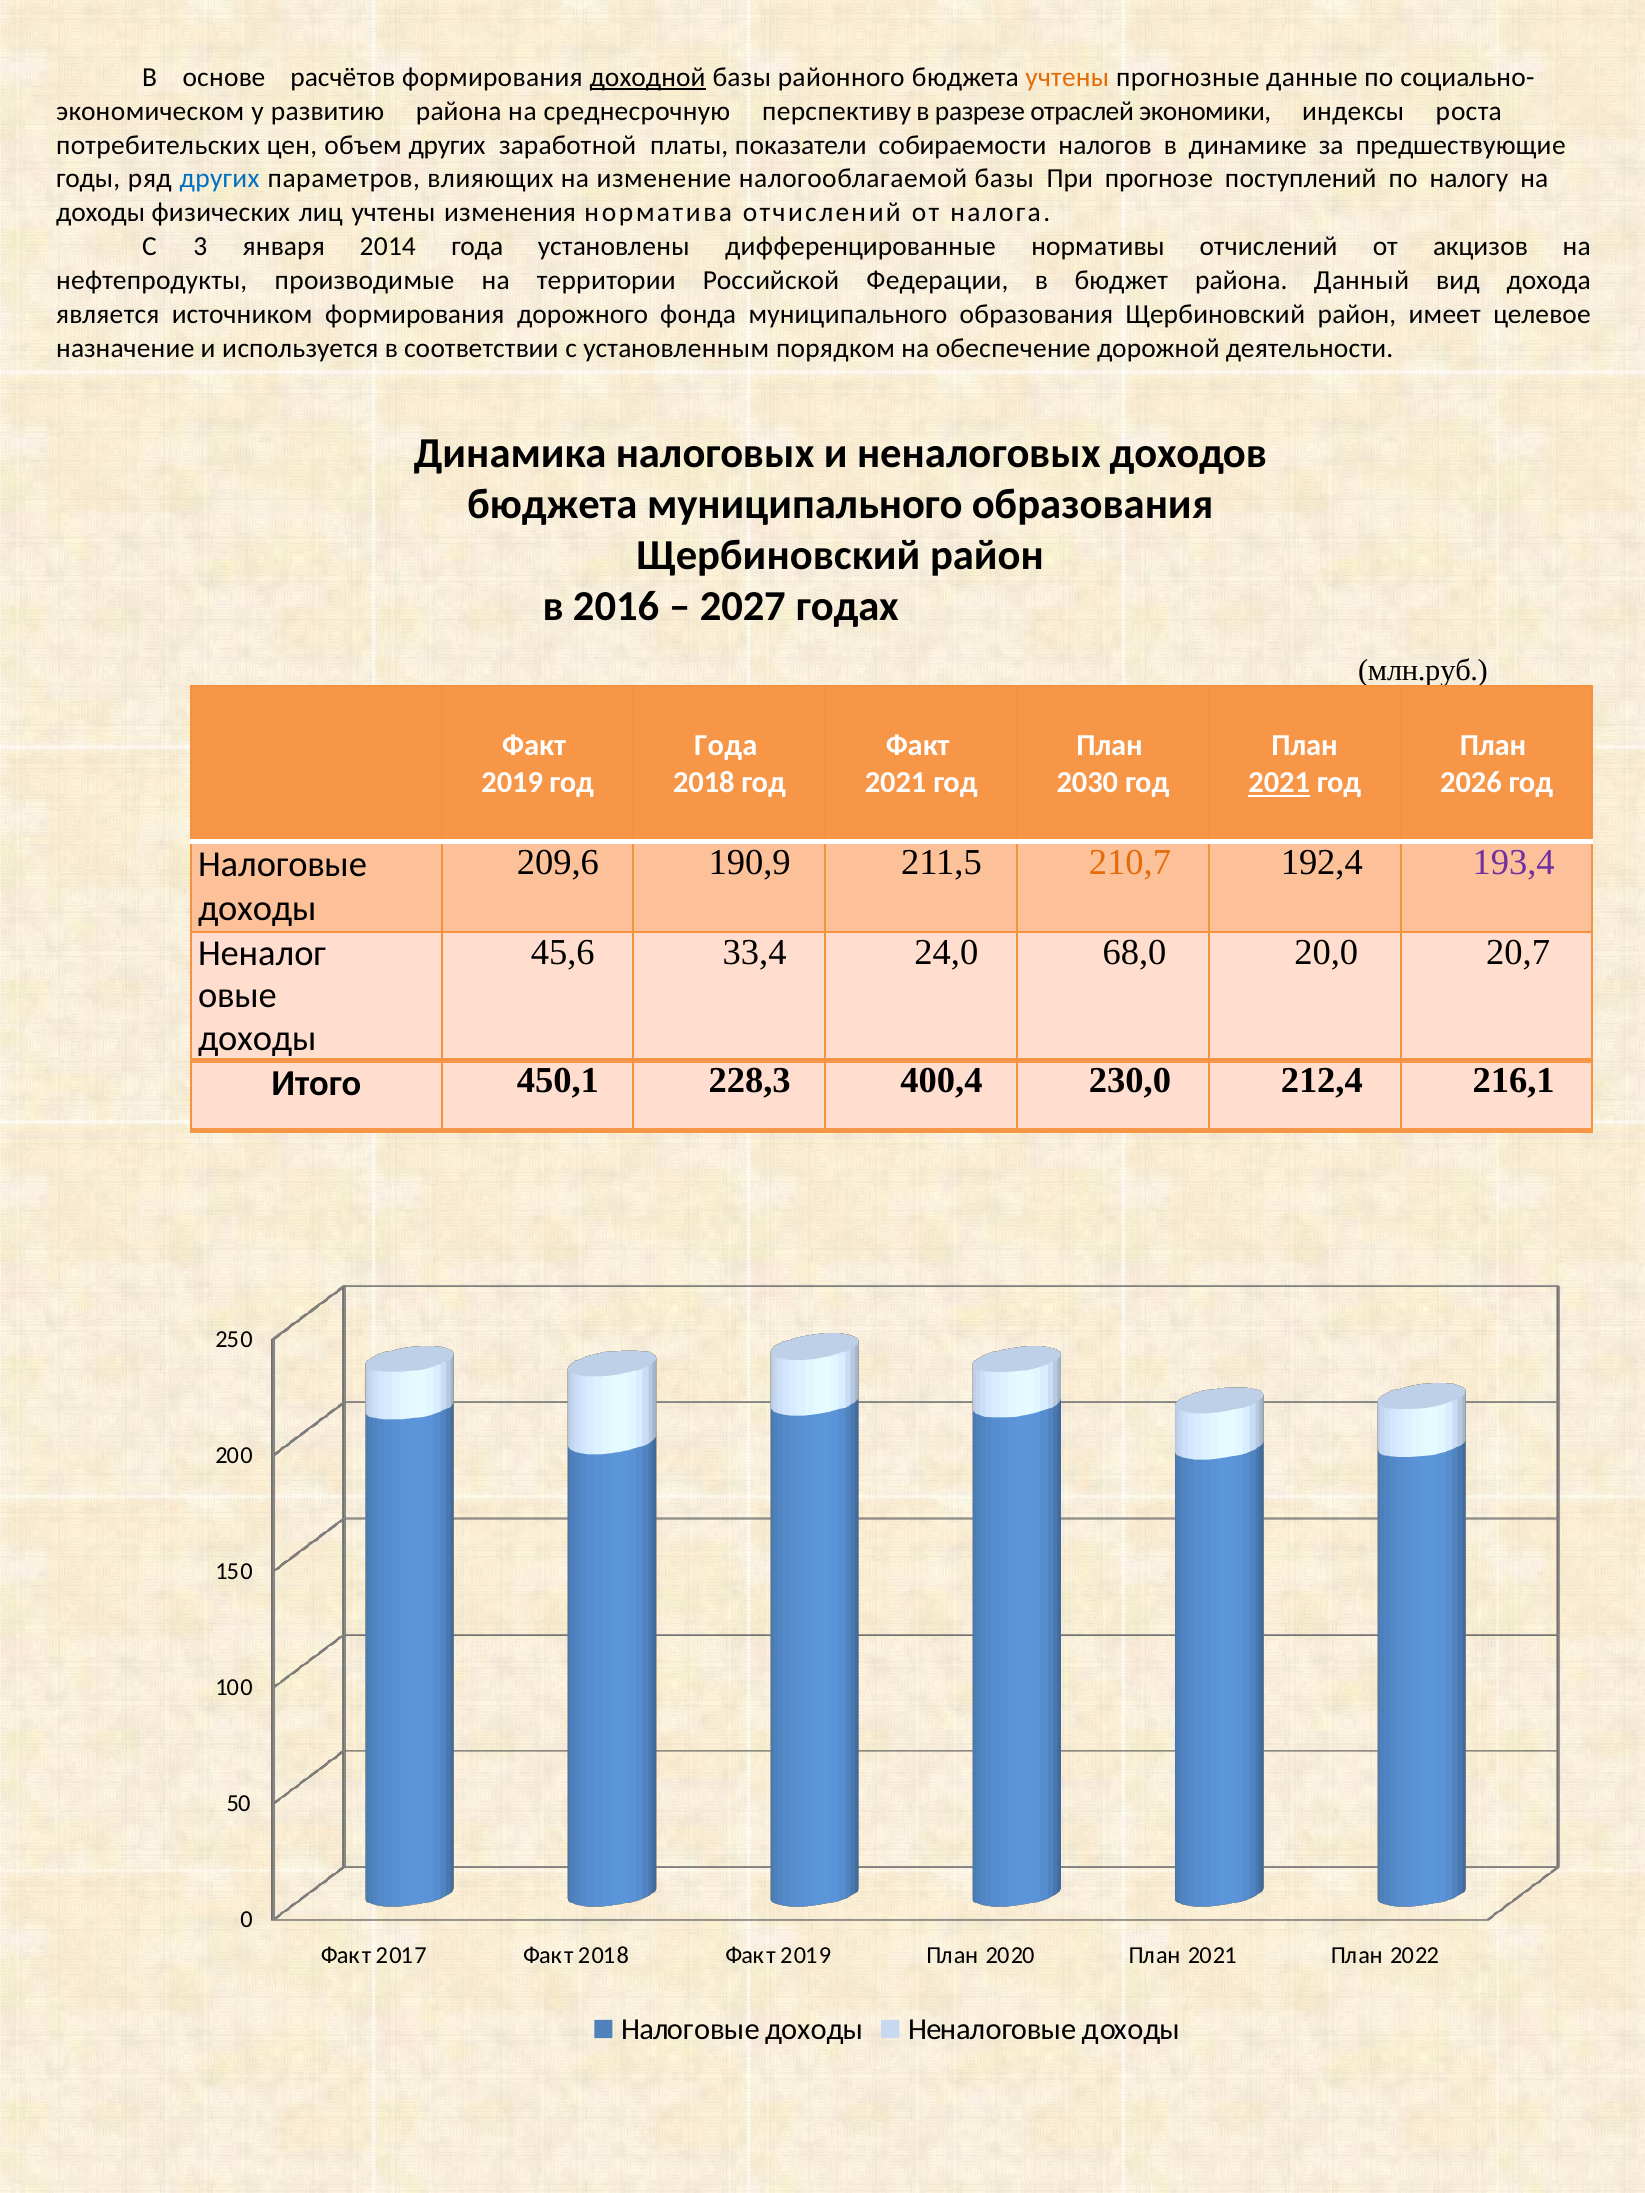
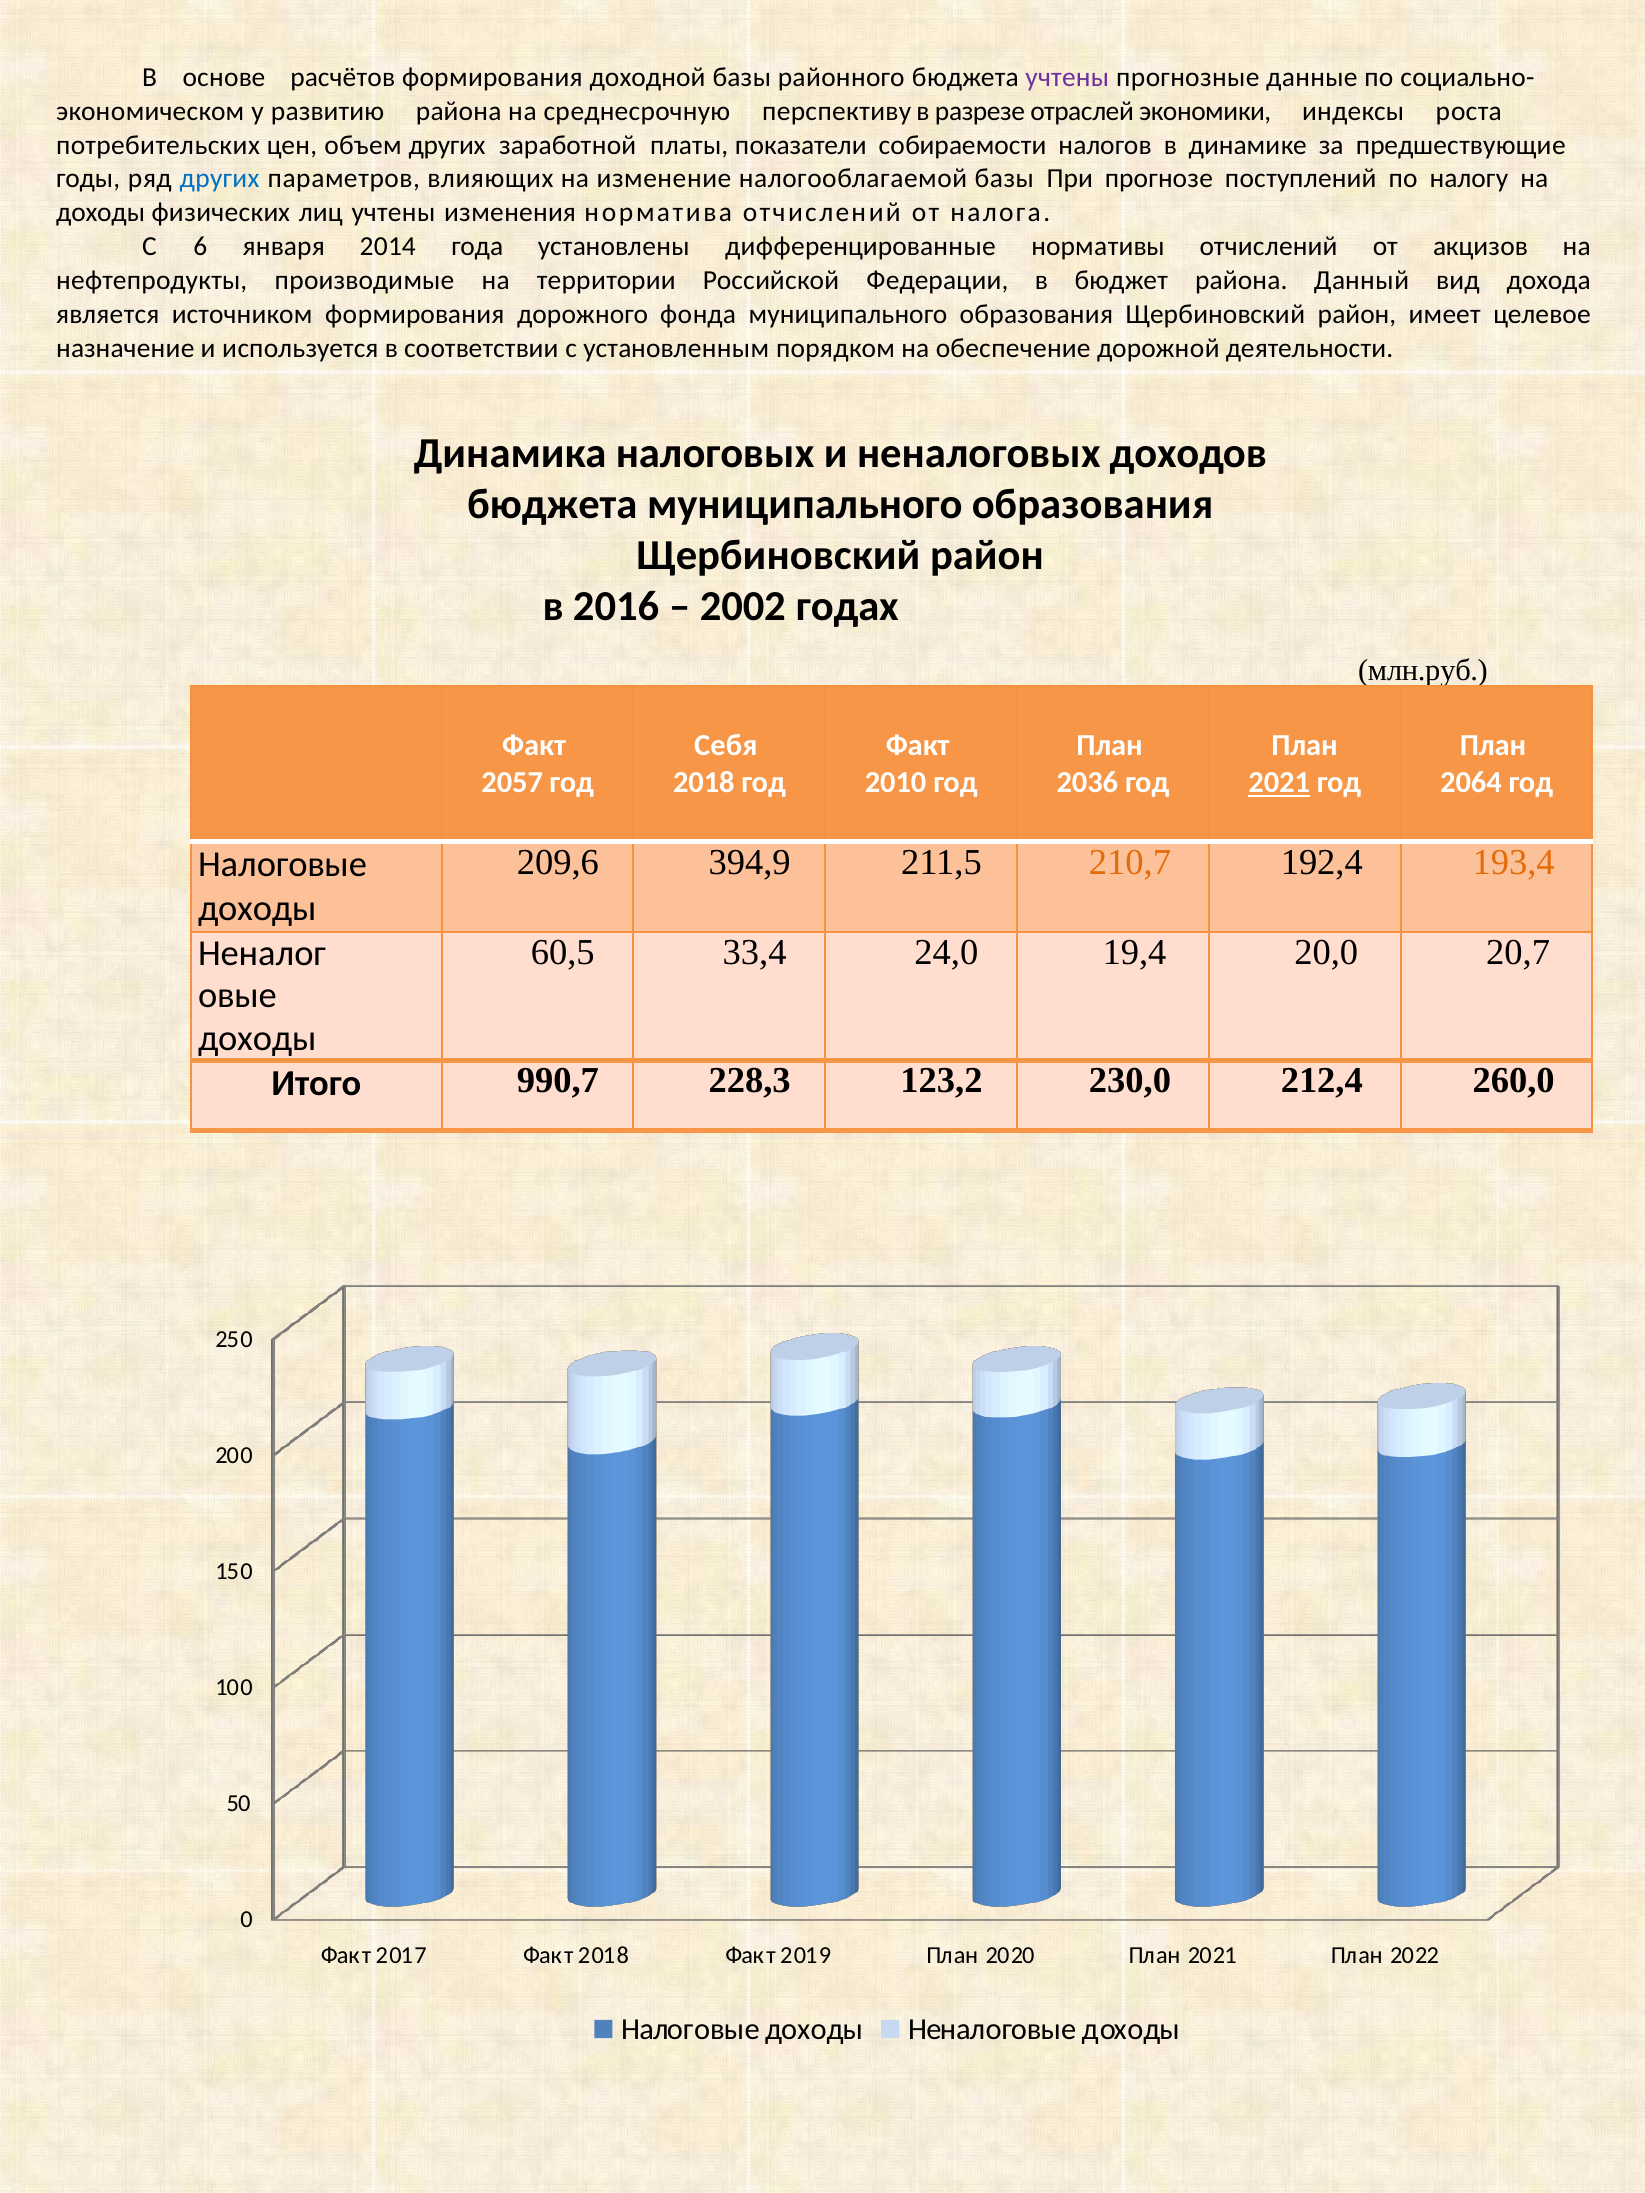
доходной underline: present -> none
учтены at (1067, 77) colour: orange -> purple
3: 3 -> 6
2027: 2027 -> 2002
Года at (726, 746): Года -> Себя
2019 at (512, 783): 2019 -> 2057
2021 at (896, 783): 2021 -> 2010
2030: 2030 -> 2036
2026: 2026 -> 2064
190,9: 190,9 -> 394,9
193,4 colour: purple -> orange
45,6: 45,6 -> 60,5
68,0: 68,0 -> 19,4
450,1: 450,1 -> 990,7
400,4: 400,4 -> 123,2
216,1: 216,1 -> 260,0
